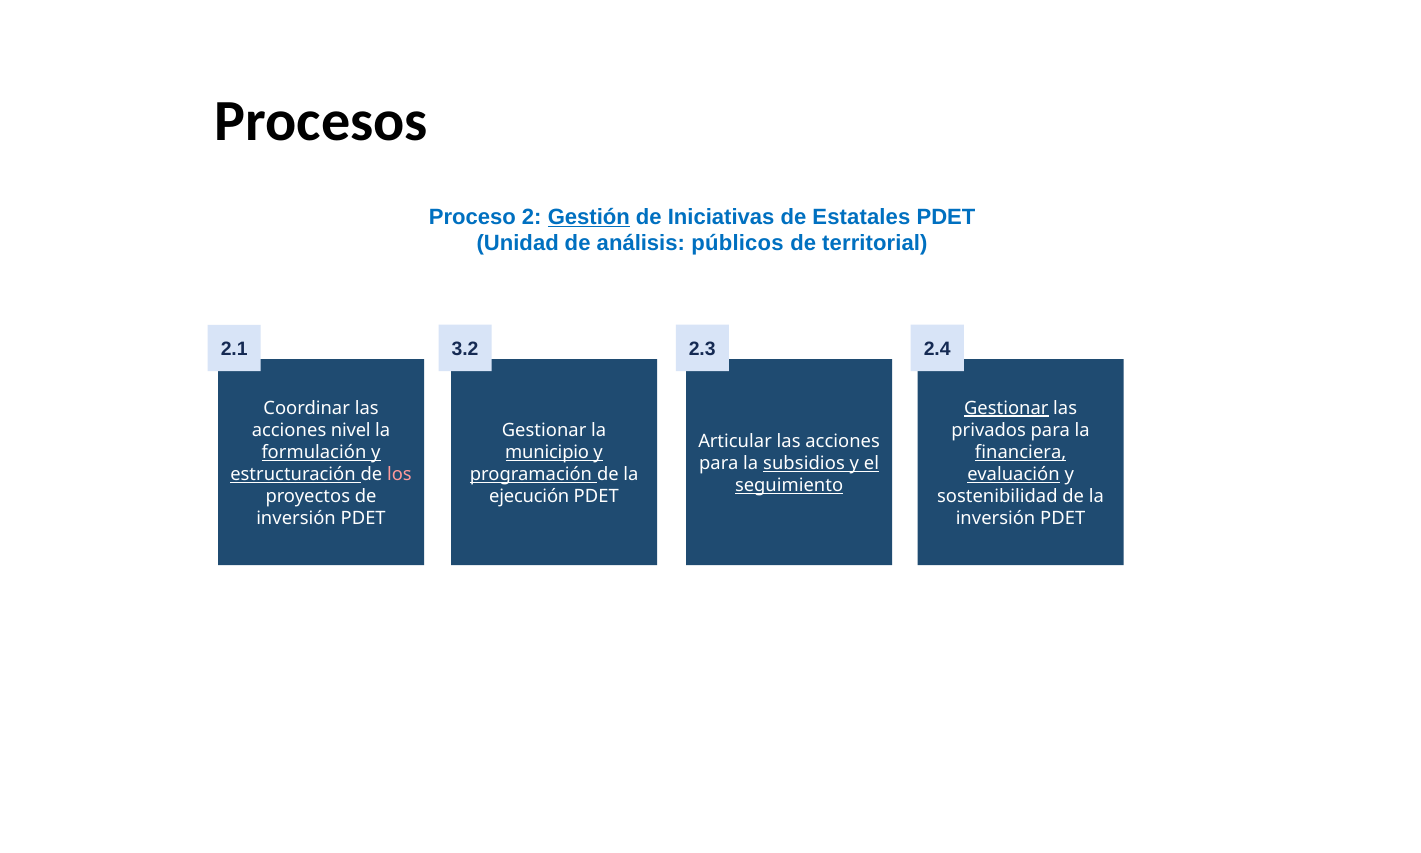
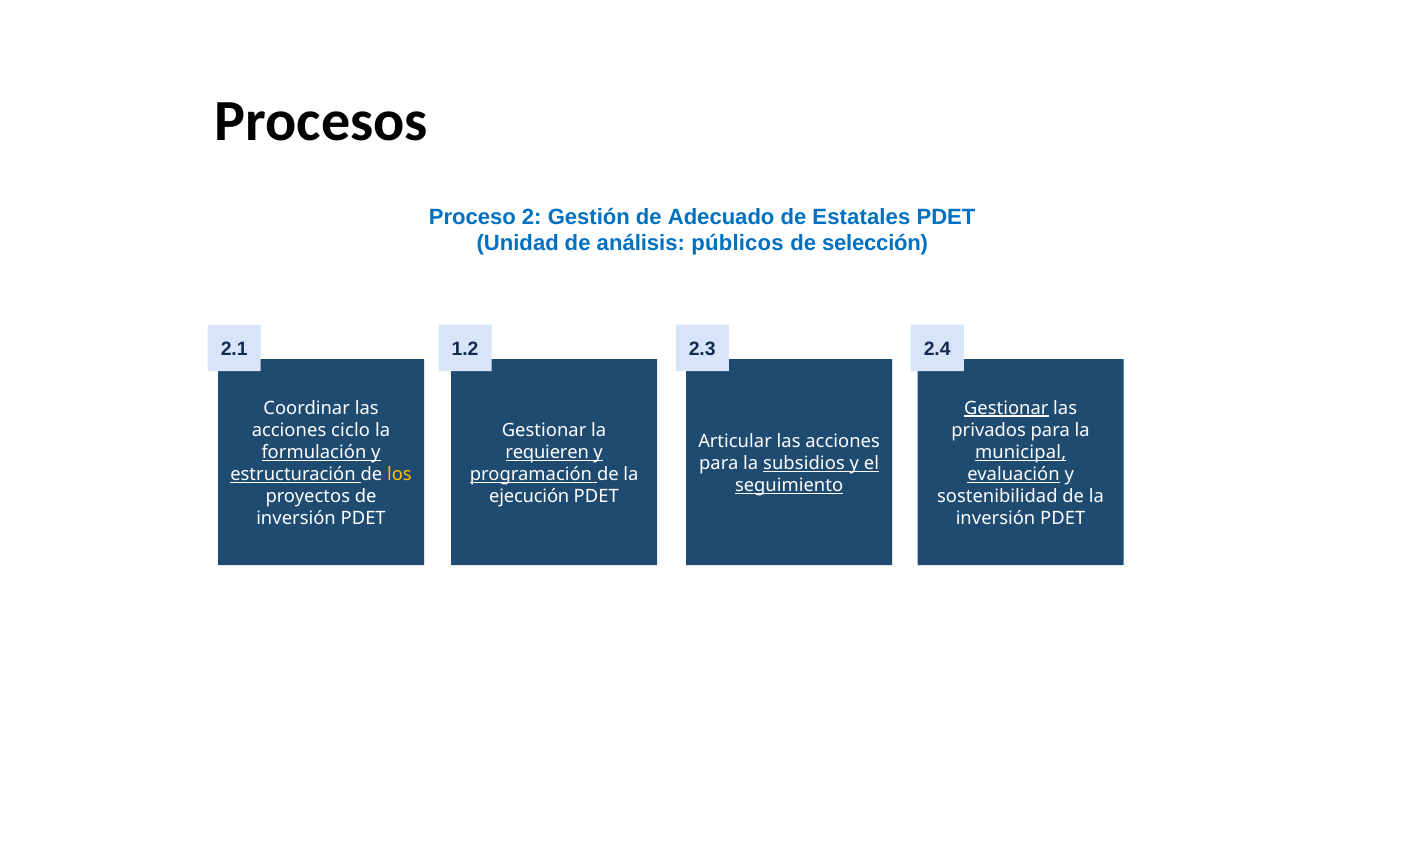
Gestión underline: present -> none
Iniciativas: Iniciativas -> Adecuado
territorial: territorial -> selección
3.2: 3.2 -> 1.2
nivel: nivel -> ciclo
municipio: municipio -> requieren
financiera: financiera -> municipal
los colour: pink -> yellow
